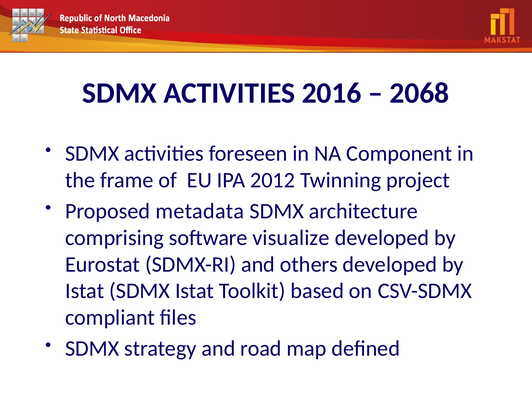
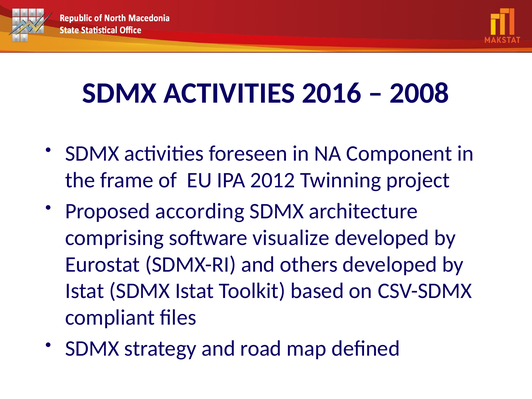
2068: 2068 -> 2008
metadata: metadata -> according
